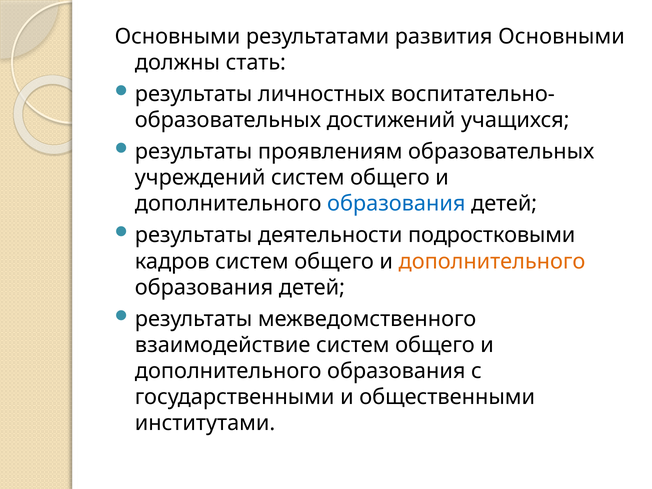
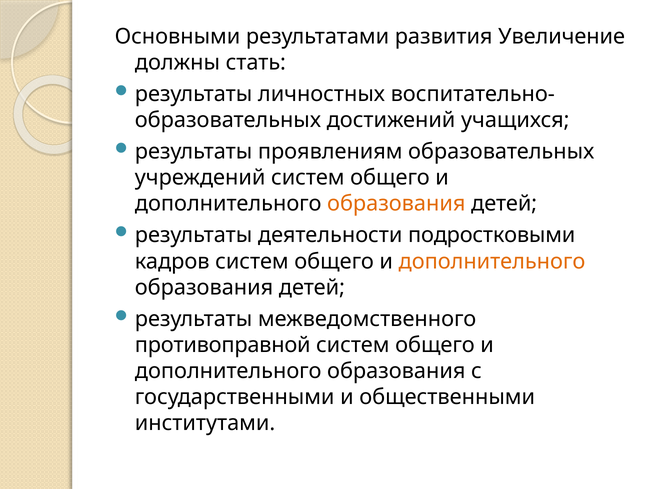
развития Основными: Основными -> Увеличение
образования at (396, 204) colour: blue -> orange
взаимодействие: взаимодействие -> противоправной
